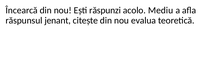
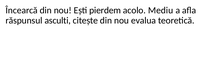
răspunzi: răspunzi -> pierdem
jenant: jenant -> asculti
